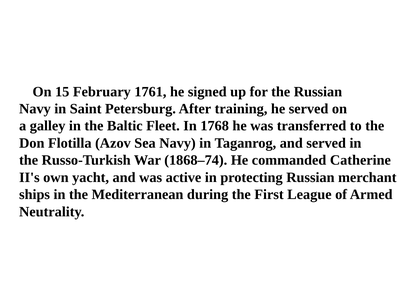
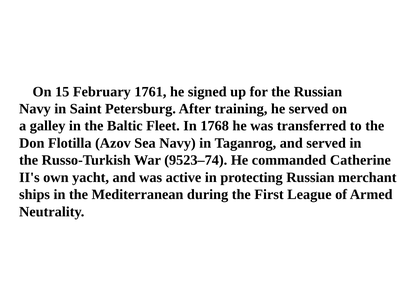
1868–74: 1868–74 -> 9523–74
